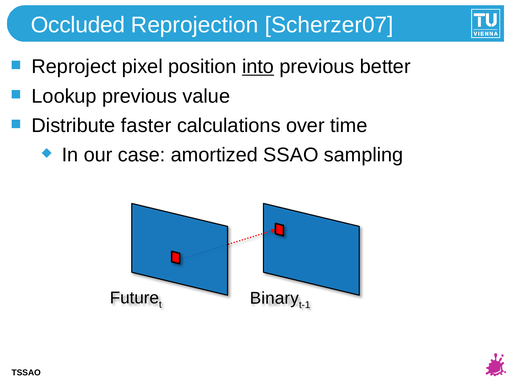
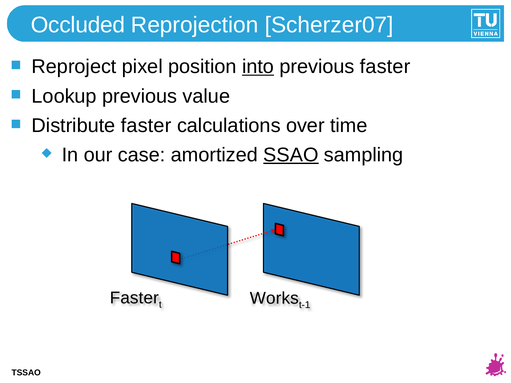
previous better: better -> faster
SSAO underline: none -> present
Future at (134, 298): Future -> Faster
Binary: Binary -> Works
